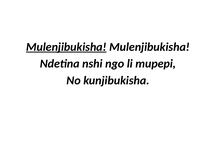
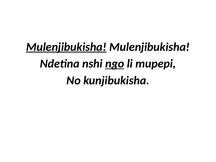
ngo underline: none -> present
